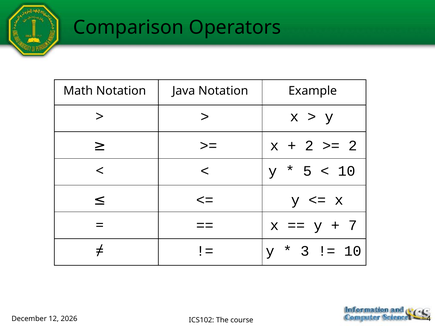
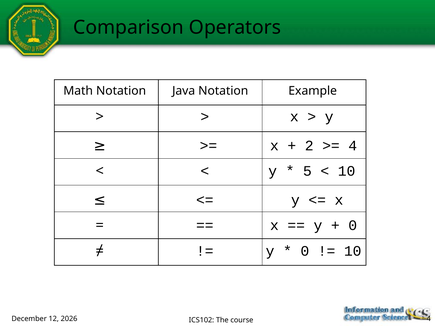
2 at (353, 146): 2 -> 4
7 at (353, 226): 7 -> 0
3 at (305, 251): 3 -> 0
